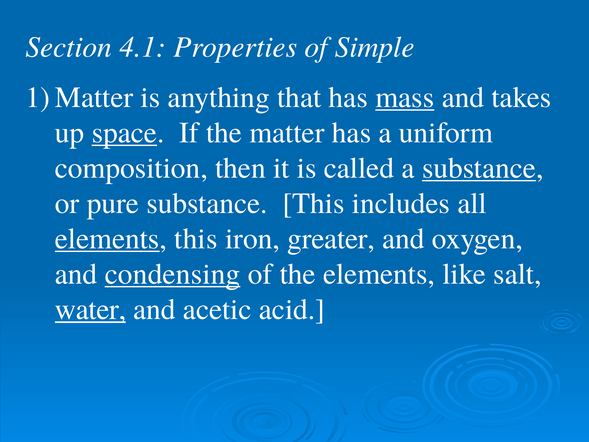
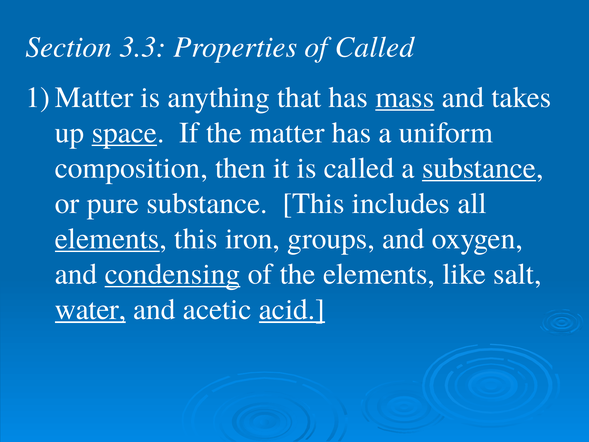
4.1: 4.1 -> 3.3
of Simple: Simple -> Called
greater: greater -> groups
acid underline: none -> present
